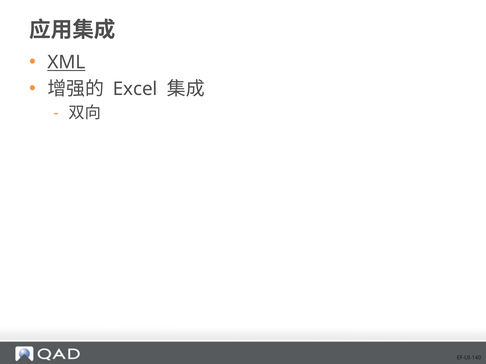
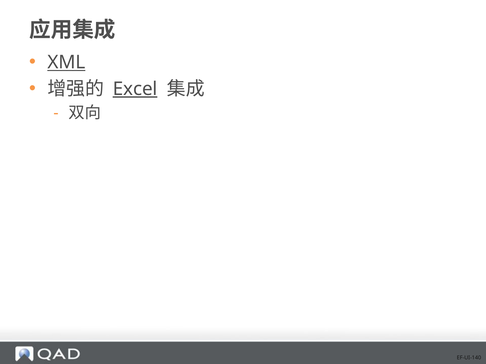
Excel underline: none -> present
